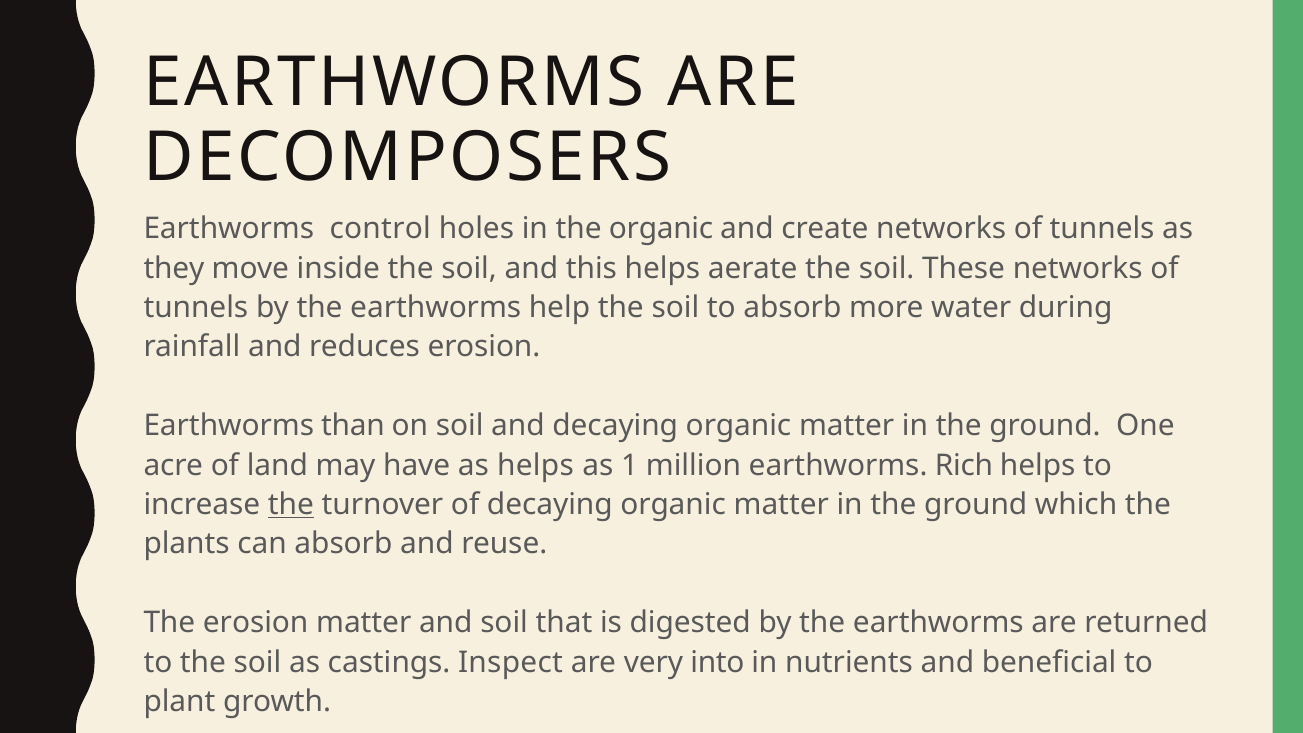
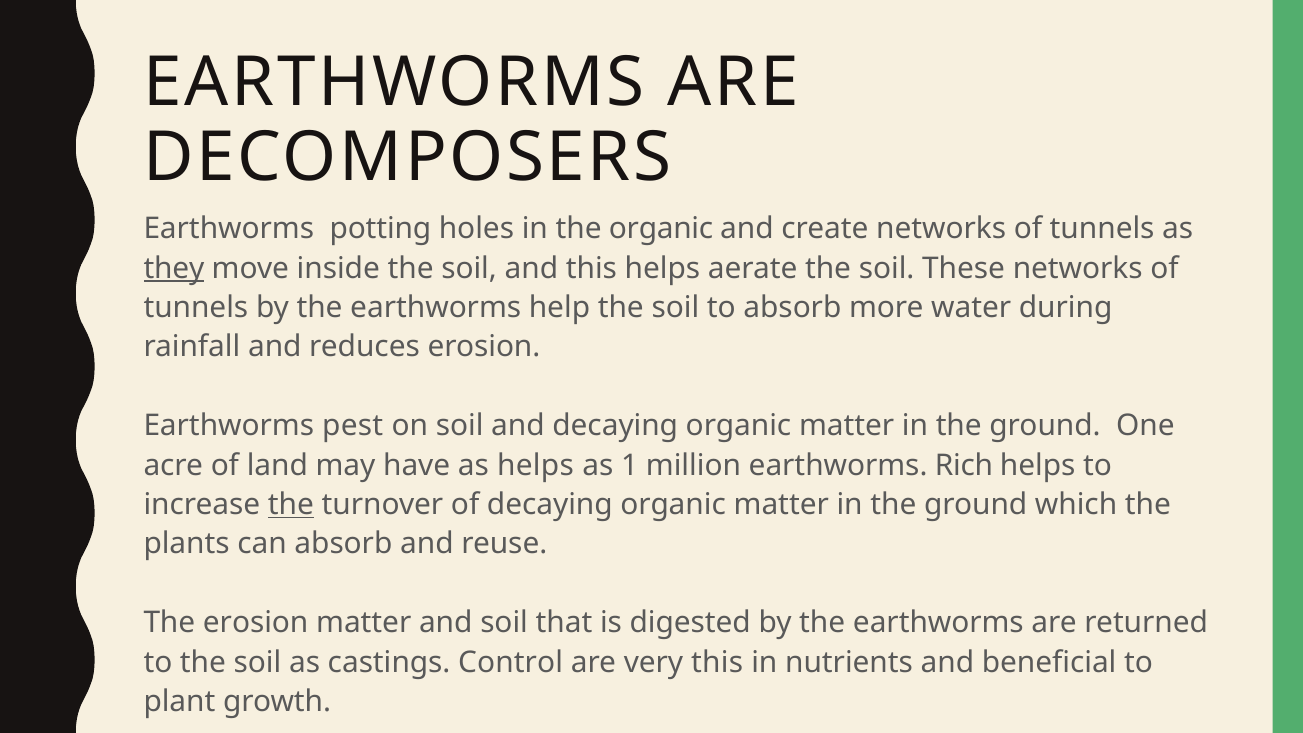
control: control -> potting
they underline: none -> present
than: than -> pest
Inspect: Inspect -> Control
very into: into -> this
